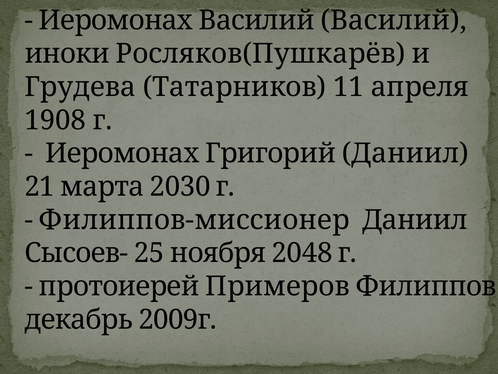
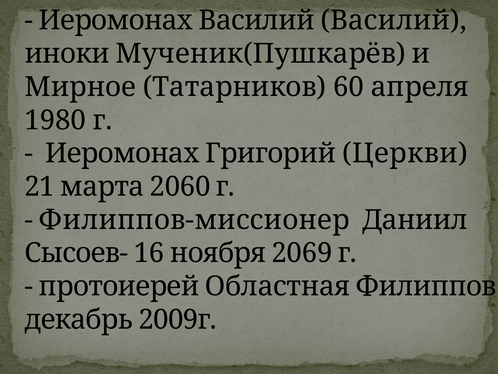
Росляков(Пушкарёв: Росляков(Пушкарёв -> Мученик(Пушкарёв
Грудева: Грудева -> Мирное
11: 11 -> 60
1908: 1908 -> 1980
Григорий Даниил: Даниил -> Церкви
2030: 2030 -> 2060
25: 25 -> 16
2048: 2048 -> 2069
Примеров: Примеров -> Областная
